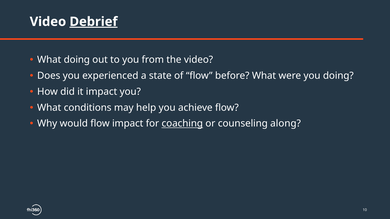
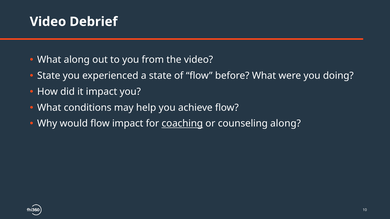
Debrief underline: present -> none
What doing: doing -> along
Does at (49, 76): Does -> State
